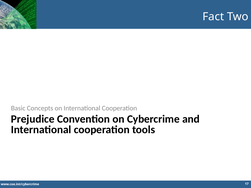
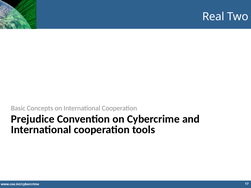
Fact: Fact -> Real
